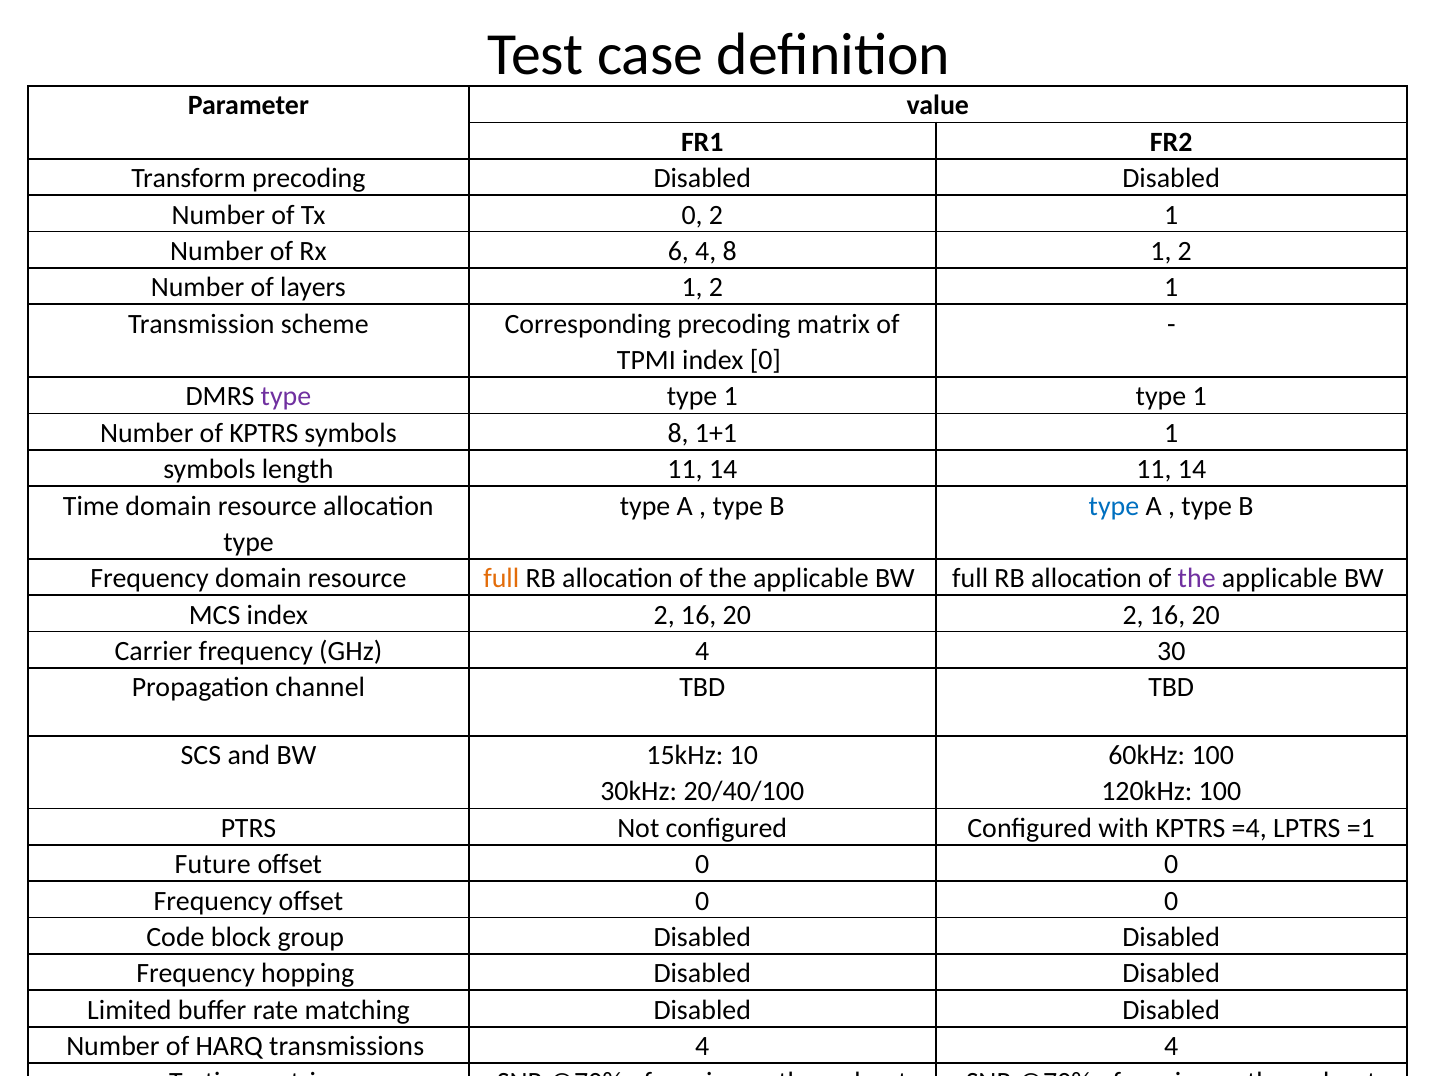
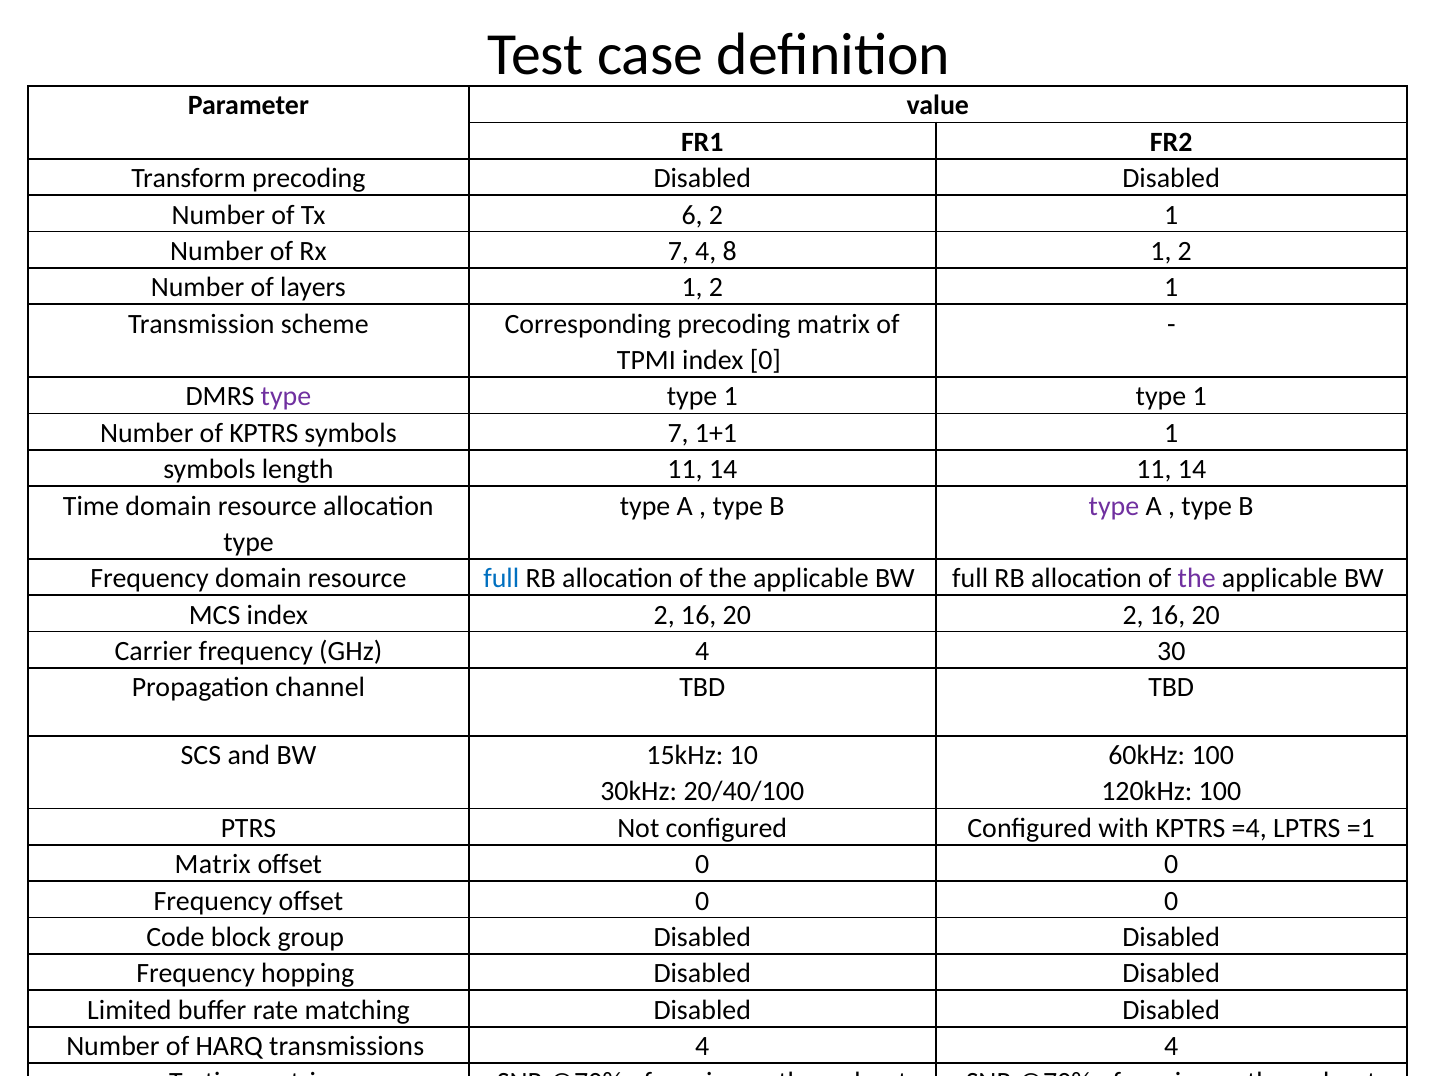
Tx 0: 0 -> 6
Rx 6: 6 -> 7
symbols 8: 8 -> 7
type at (1114, 506) colour: blue -> purple
full at (501, 579) colour: orange -> blue
Future at (213, 865): Future -> Matrix
